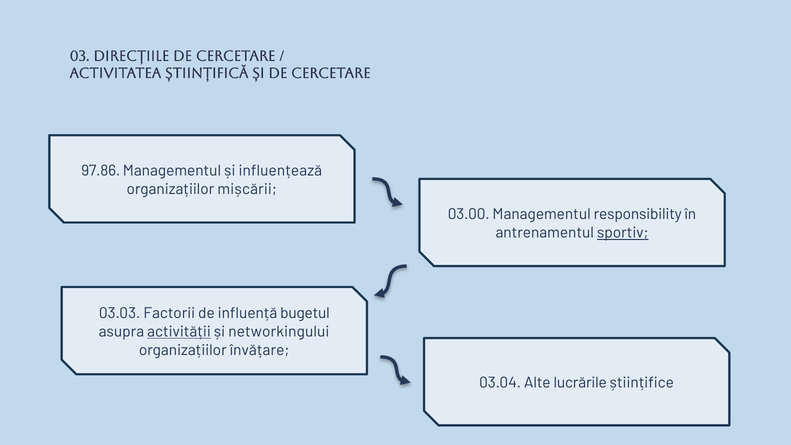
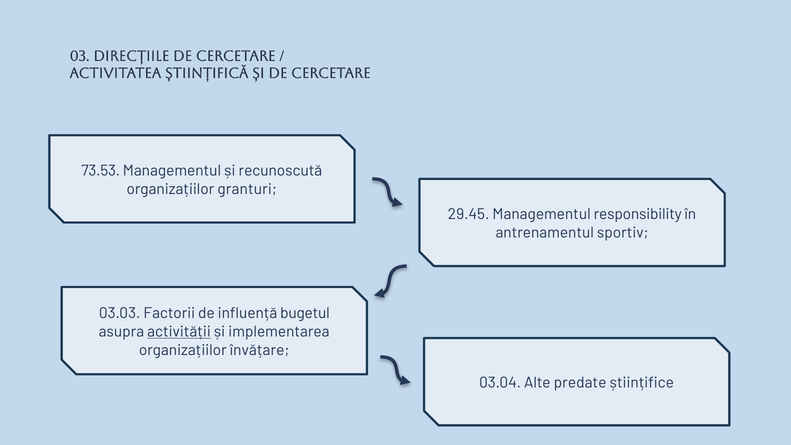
97.86: 97.86 -> 73.53
influențează: influențează -> recunoscută
mișcării: mișcării -> granturi
03.00: 03.00 -> 29.45
sportiv underline: present -> none
networkingului: networkingului -> implementarea
lucrările: lucrările -> predate
